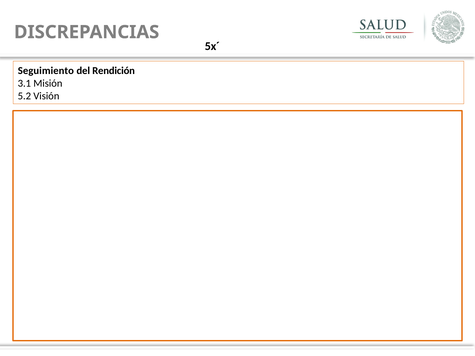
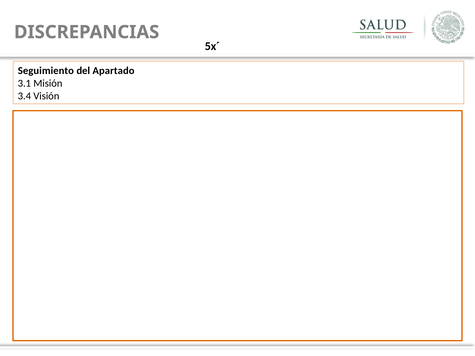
Rendición: Rendición -> Apartado
5.2: 5.2 -> 3.4
